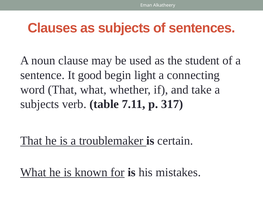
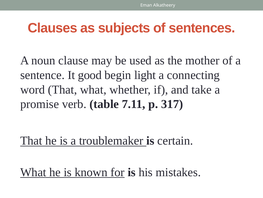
student: student -> mother
subjects at (40, 104): subjects -> promise
